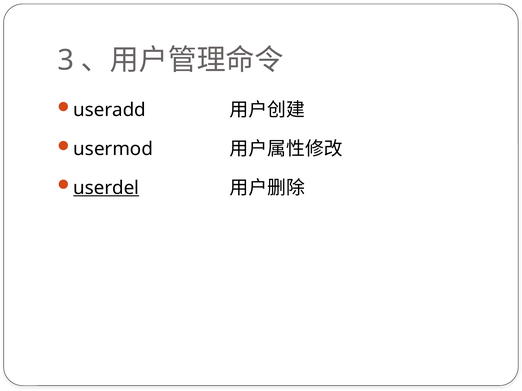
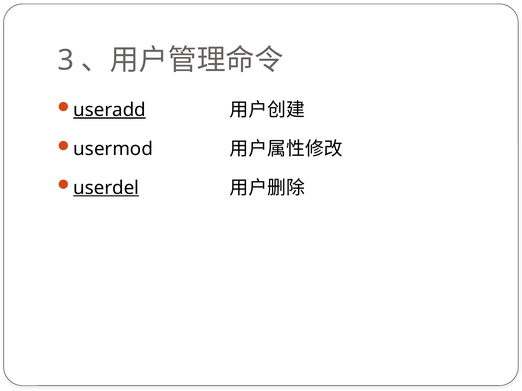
useradd underline: none -> present
